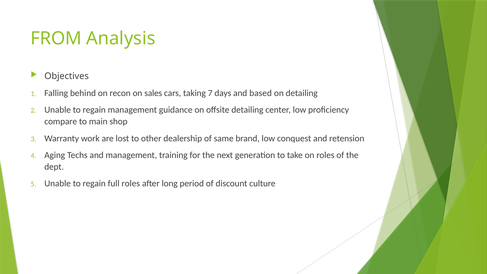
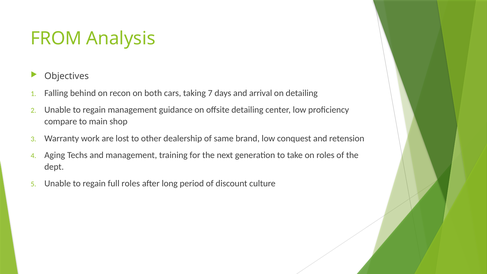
sales: sales -> both
based: based -> arrival
